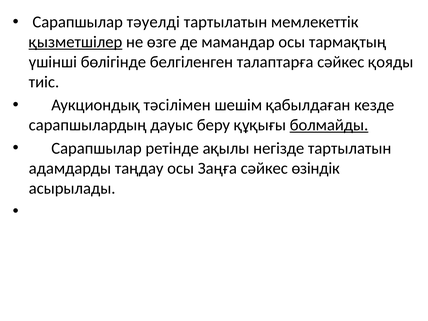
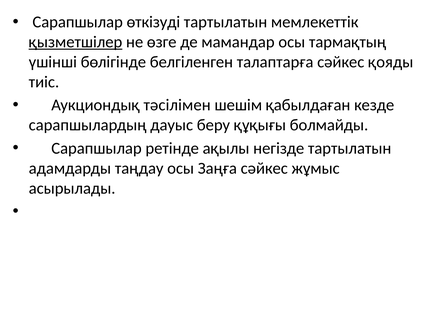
тәуелді: тәуелді -> өткізуді
болмайды underline: present -> none
өзіндік: өзіндік -> жұмыс
